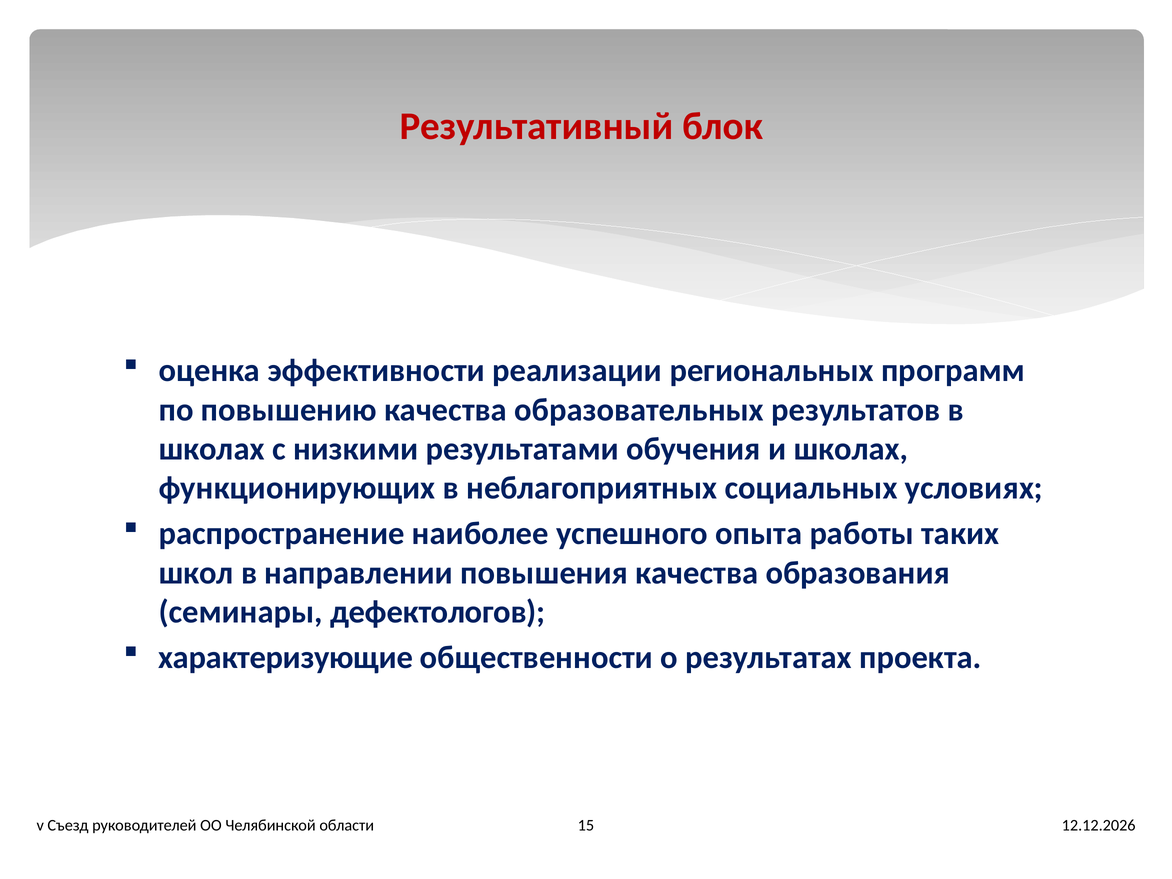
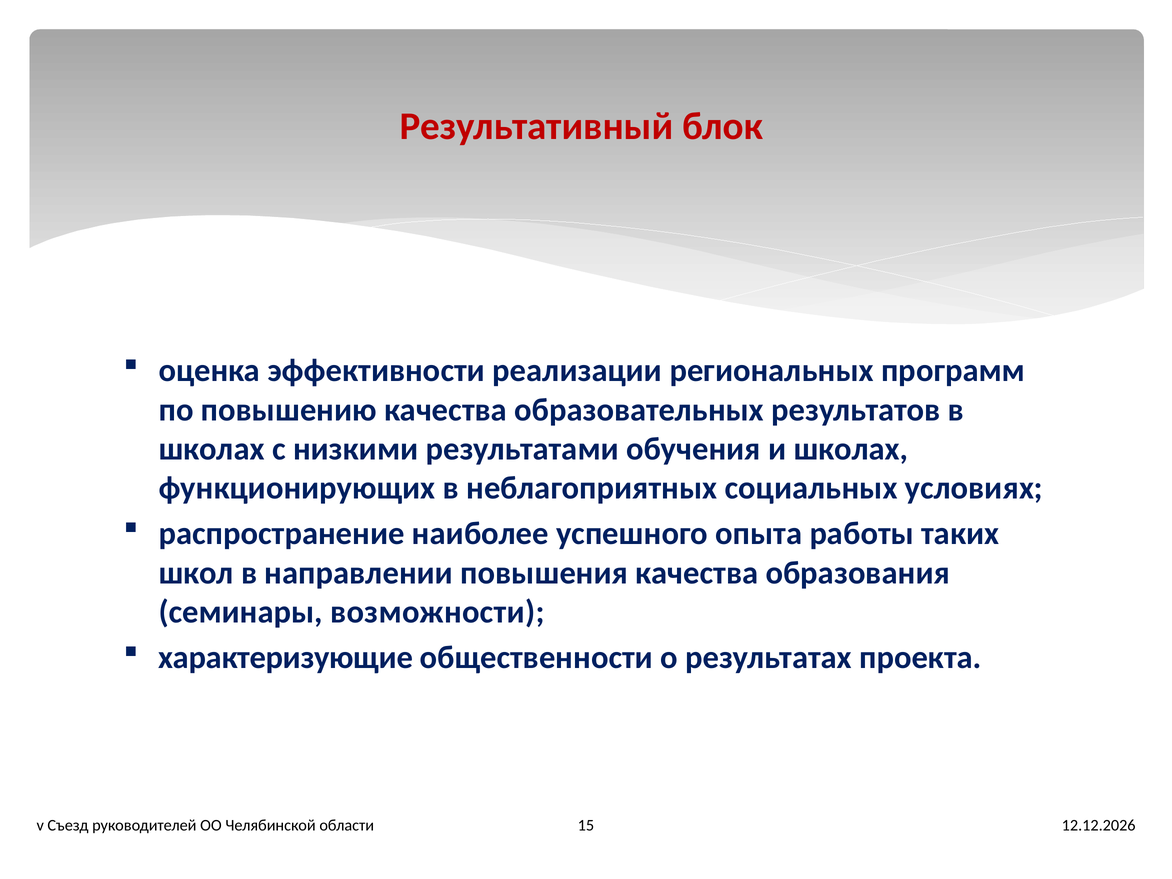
дефектологов: дефектологов -> возможности
